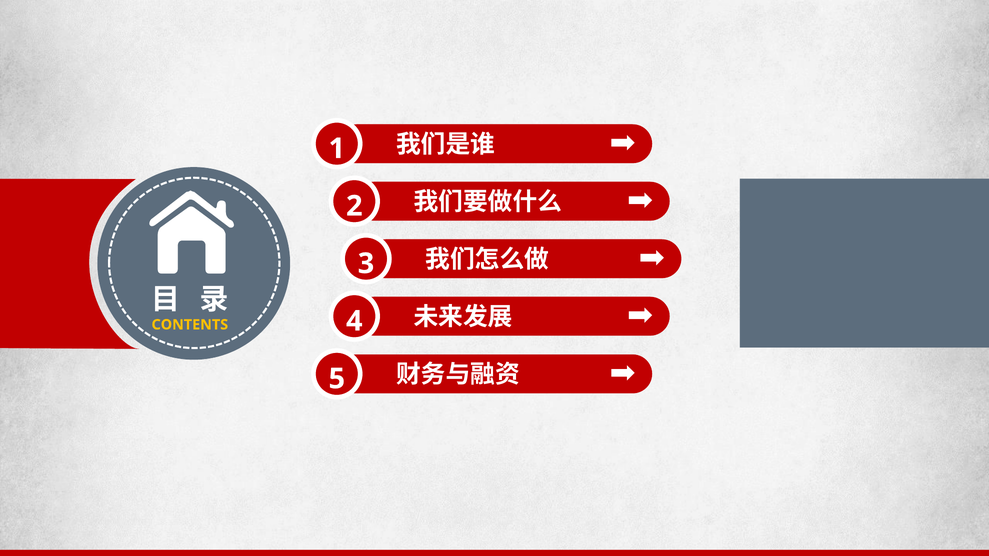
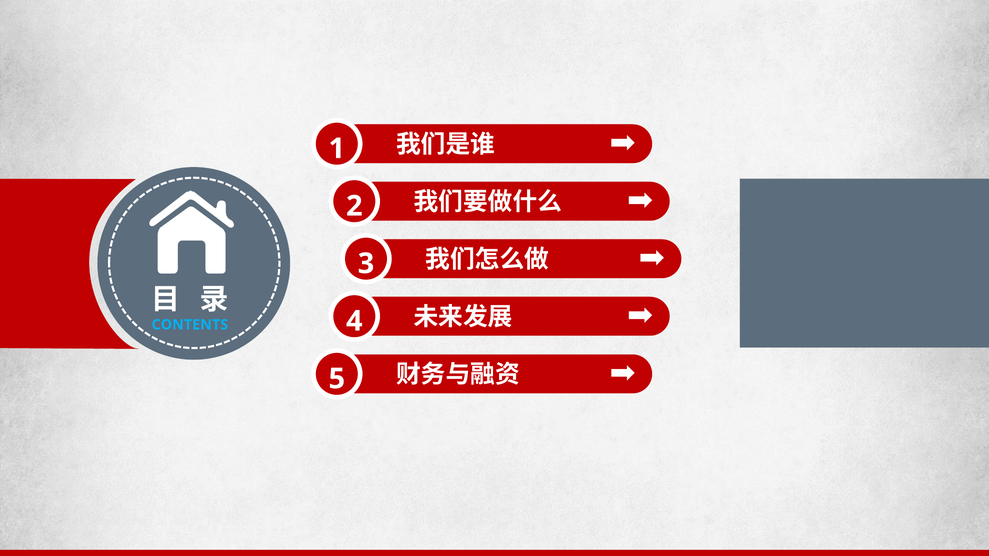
CONTENTS colour: yellow -> light blue
